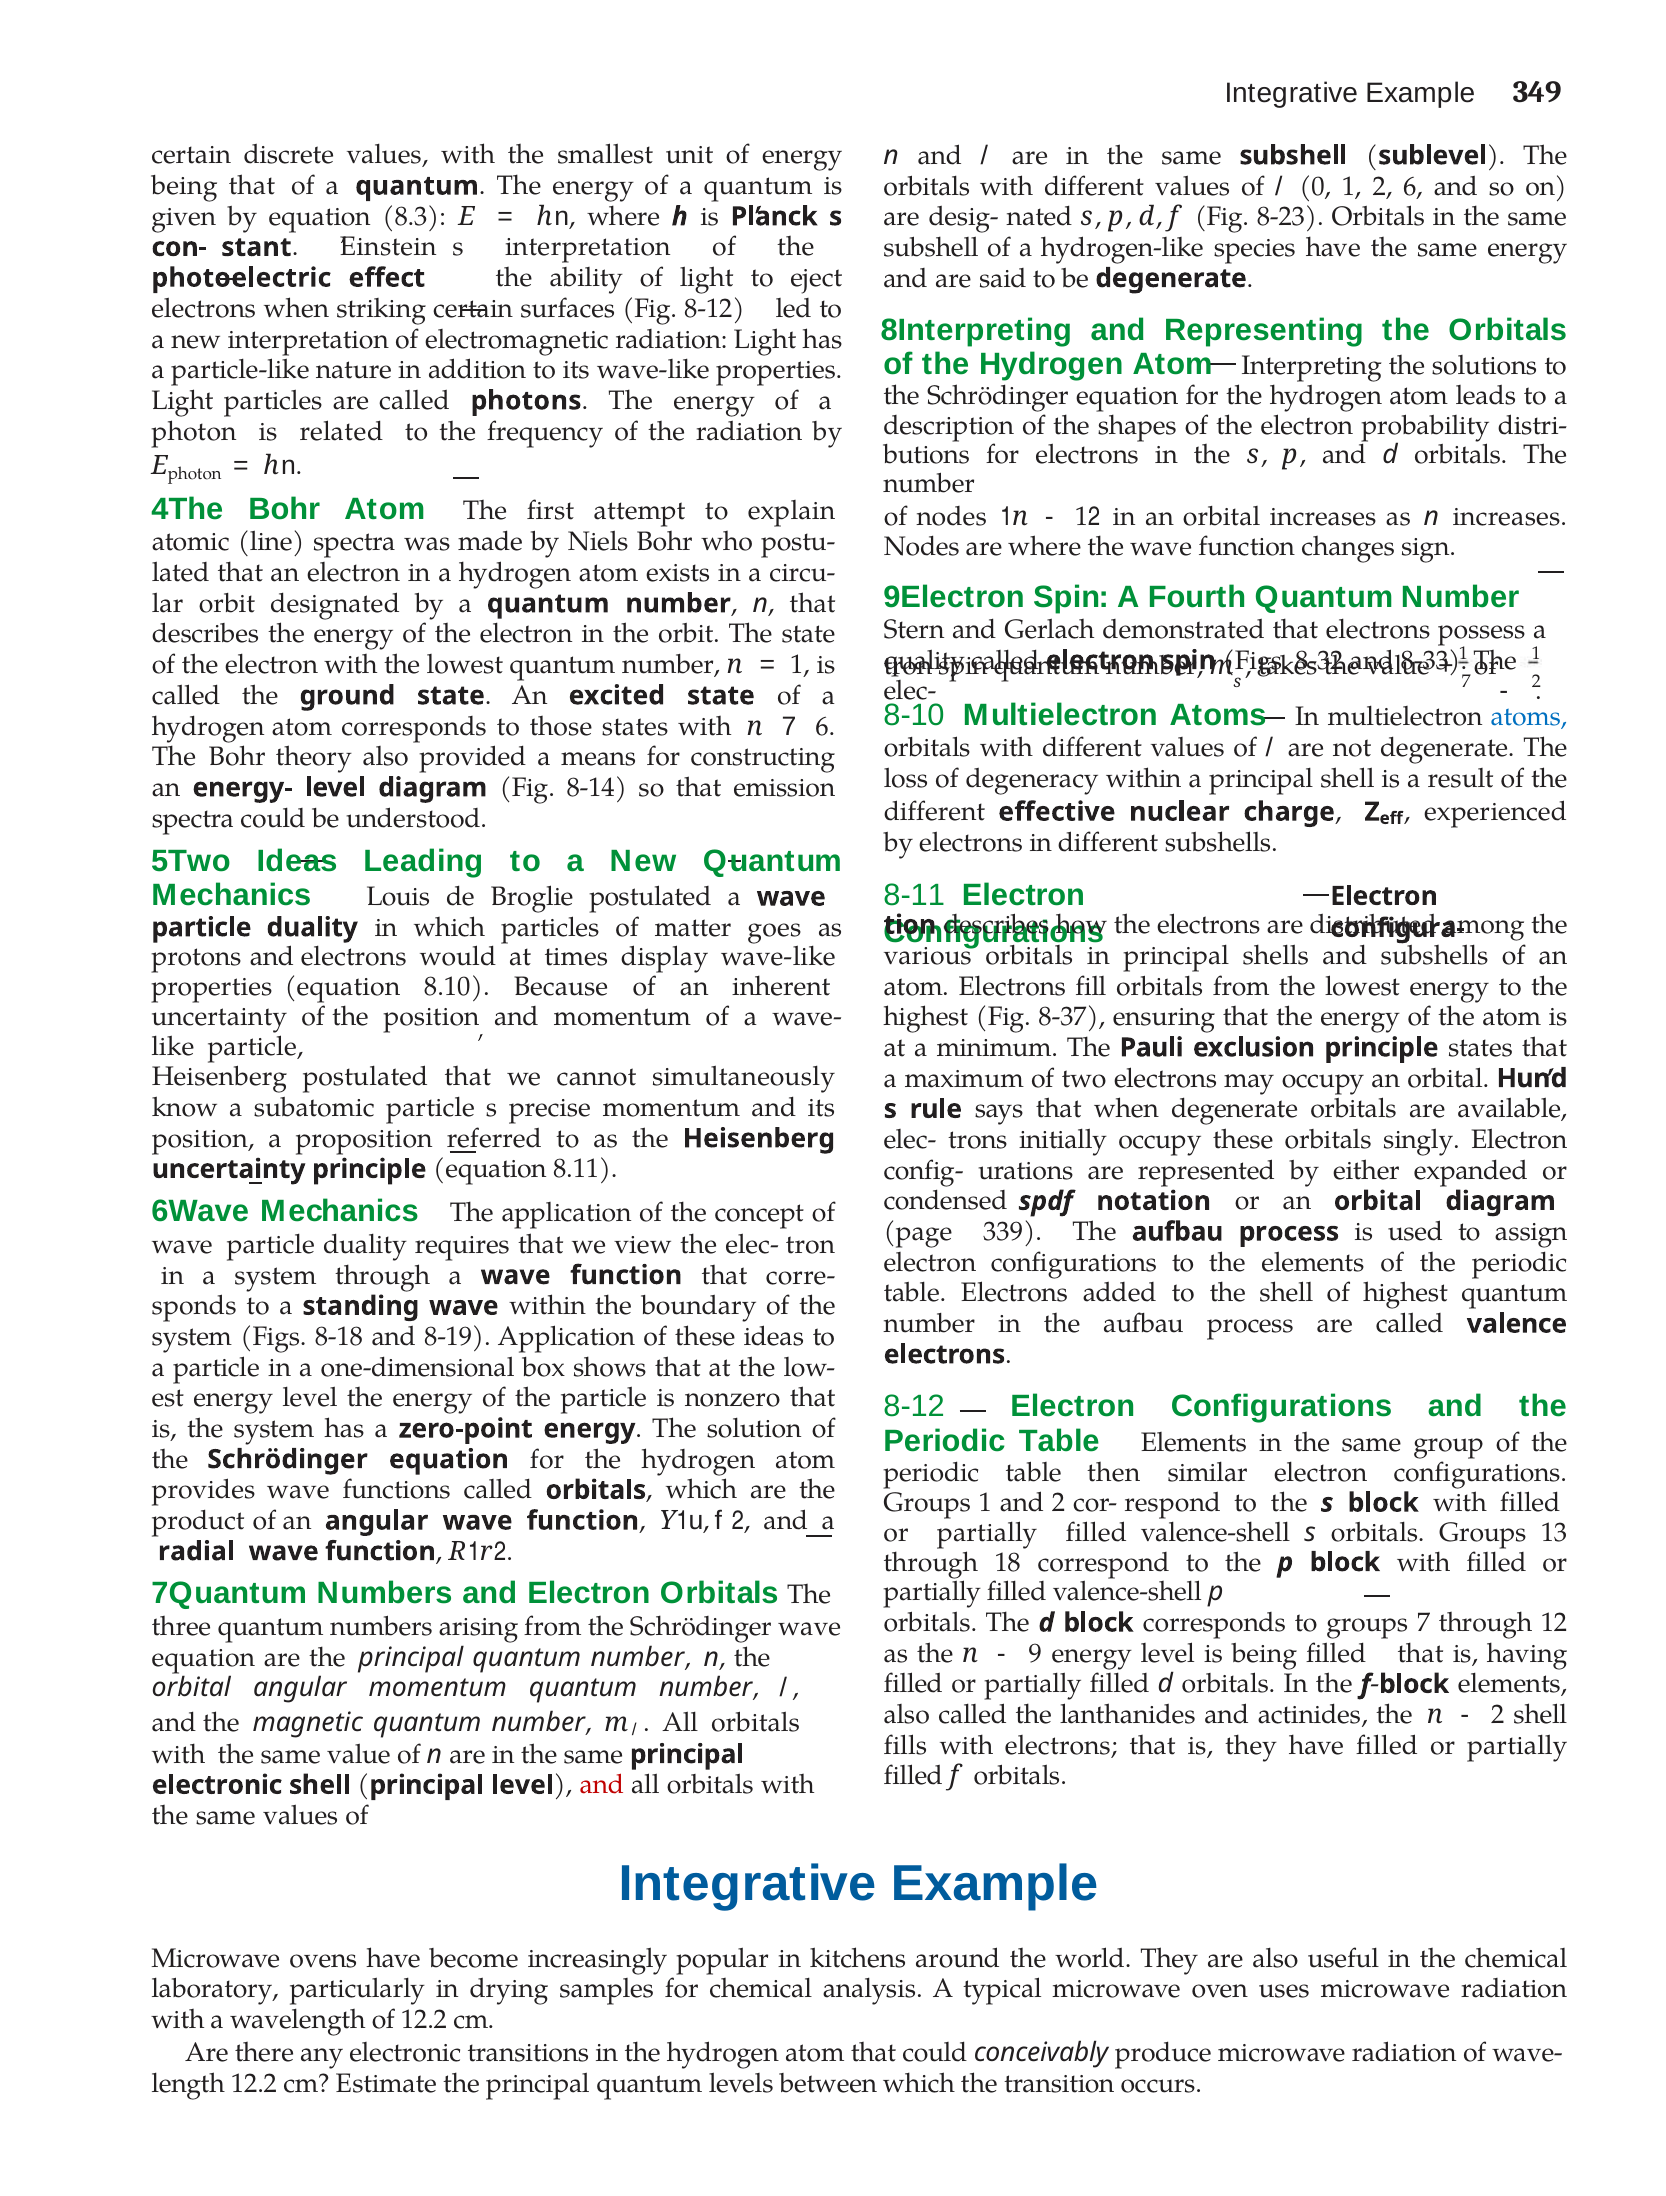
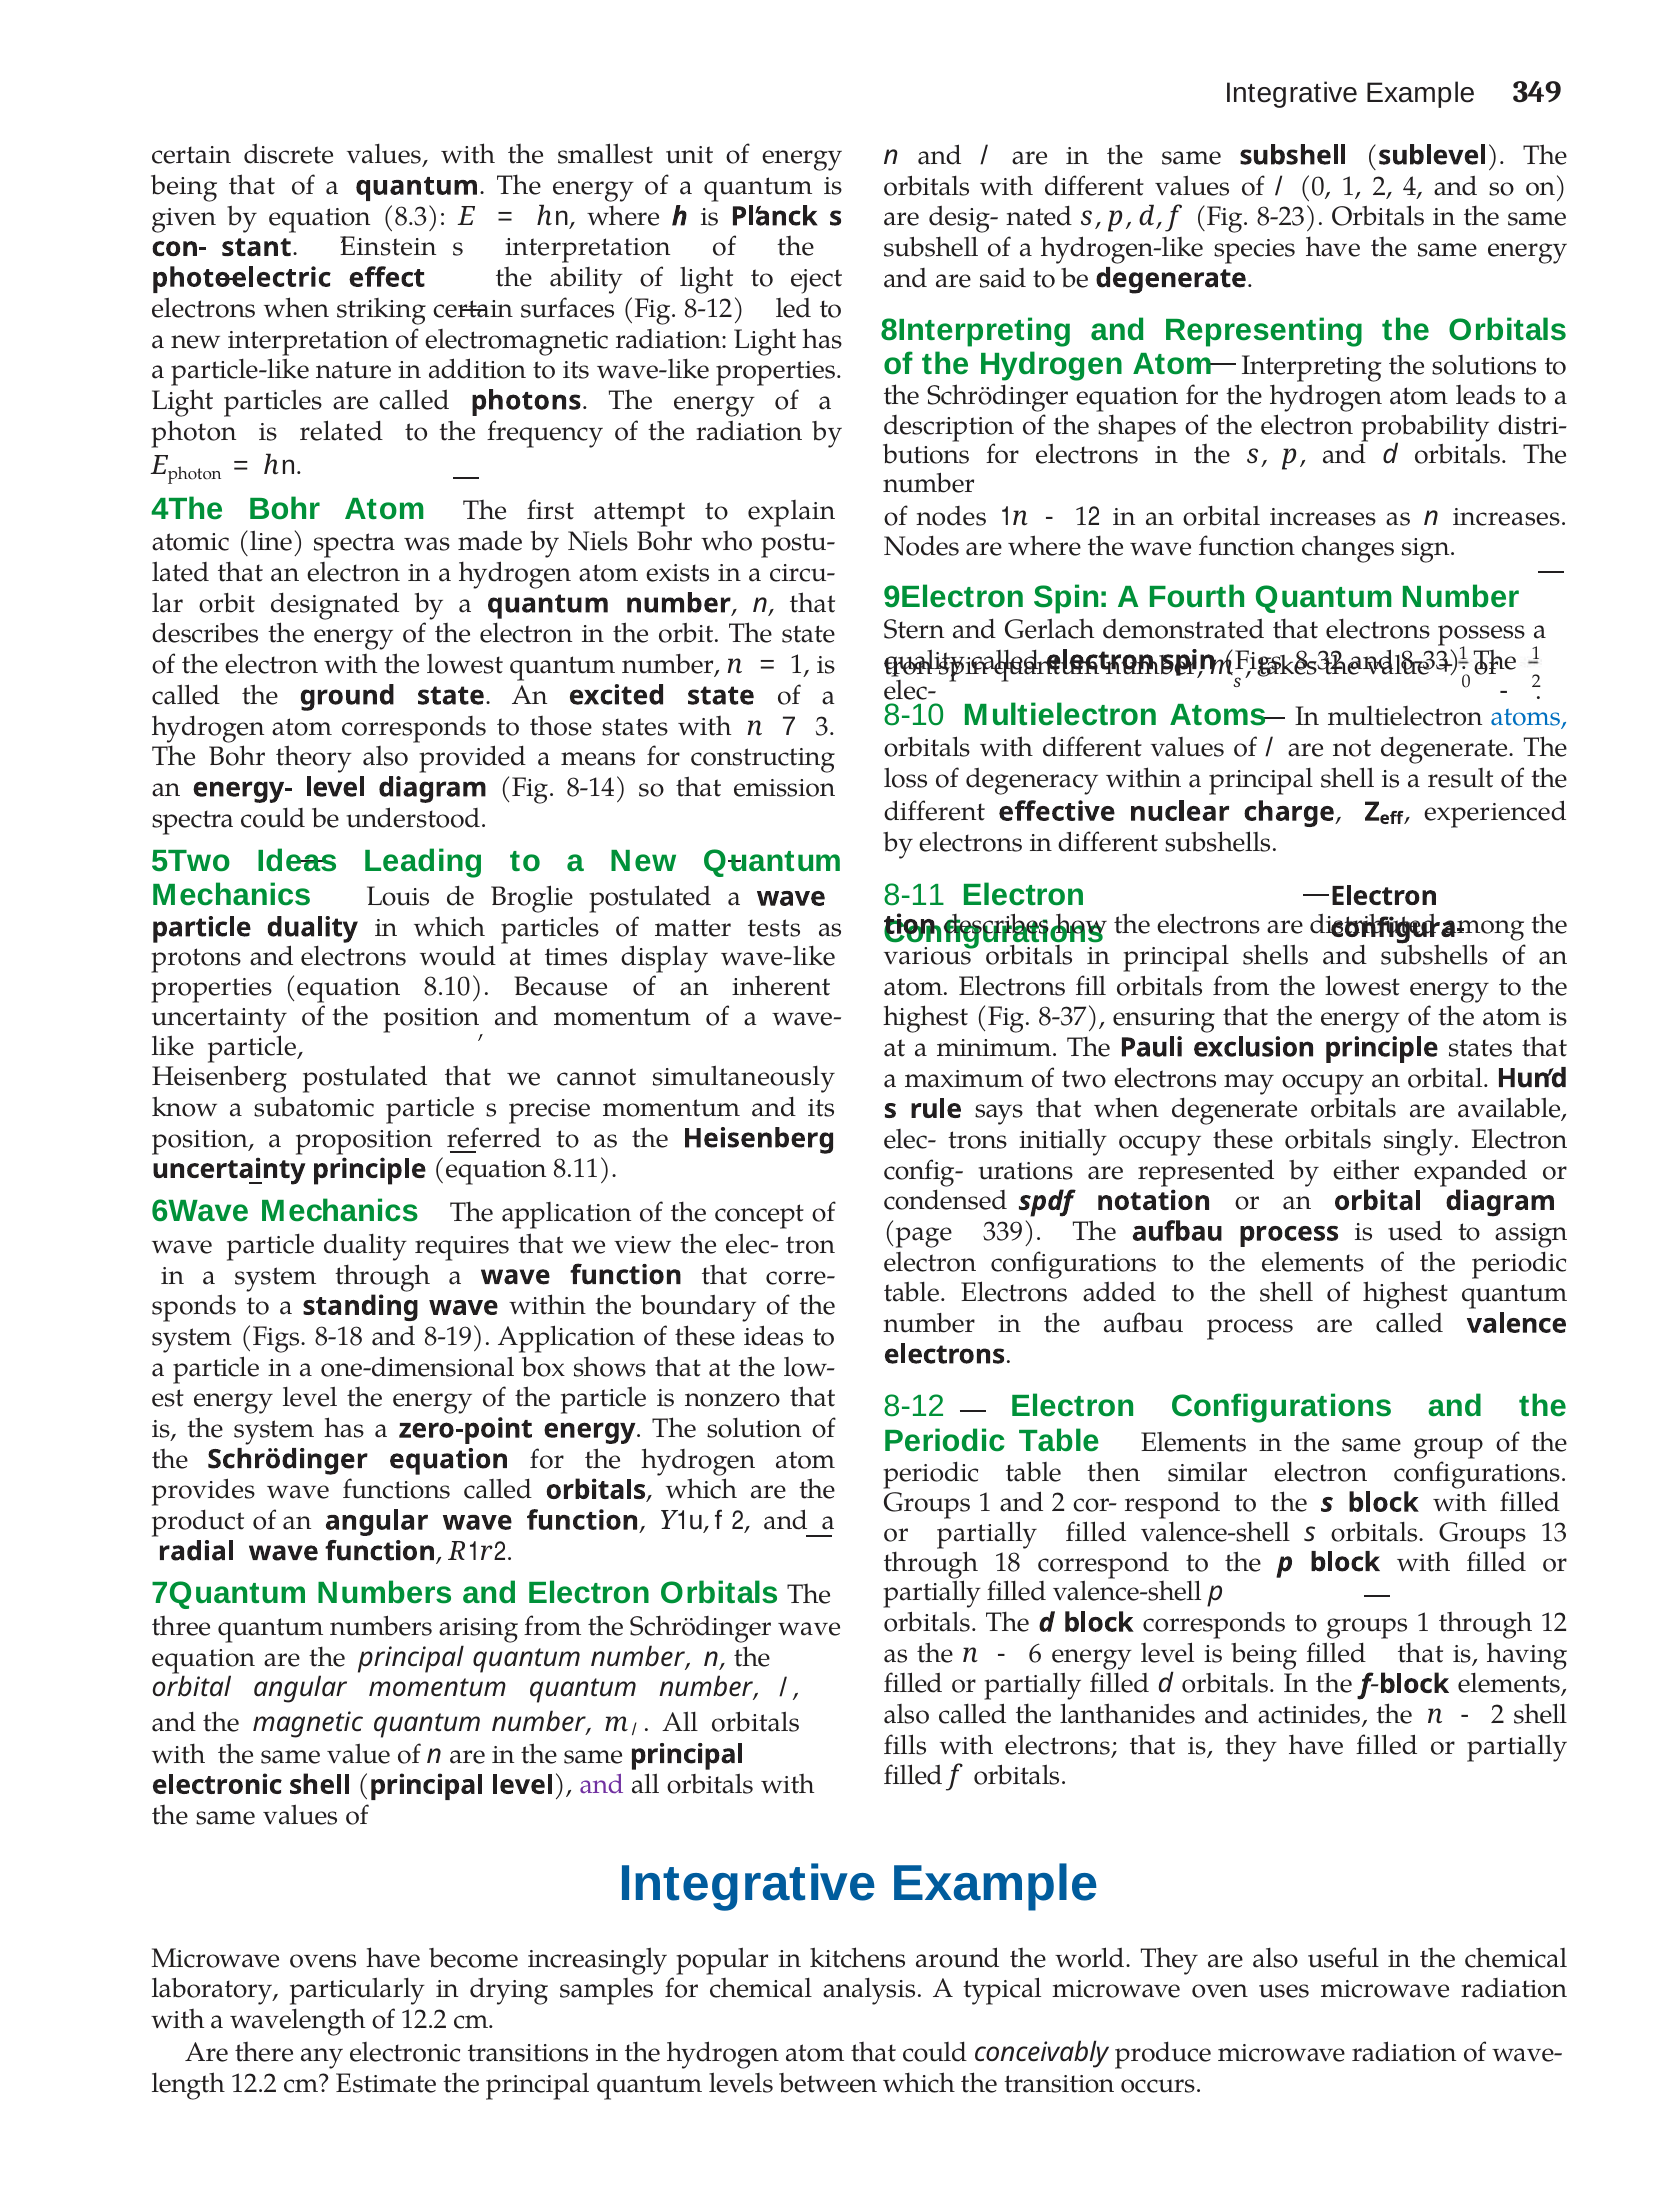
2 6: 6 -> 4
s 7: 7 -> 0
7 6: 6 -> 3
goes: goes -> tests
to groups 7: 7 -> 1
9: 9 -> 6
and at (602, 1785) colour: red -> purple
